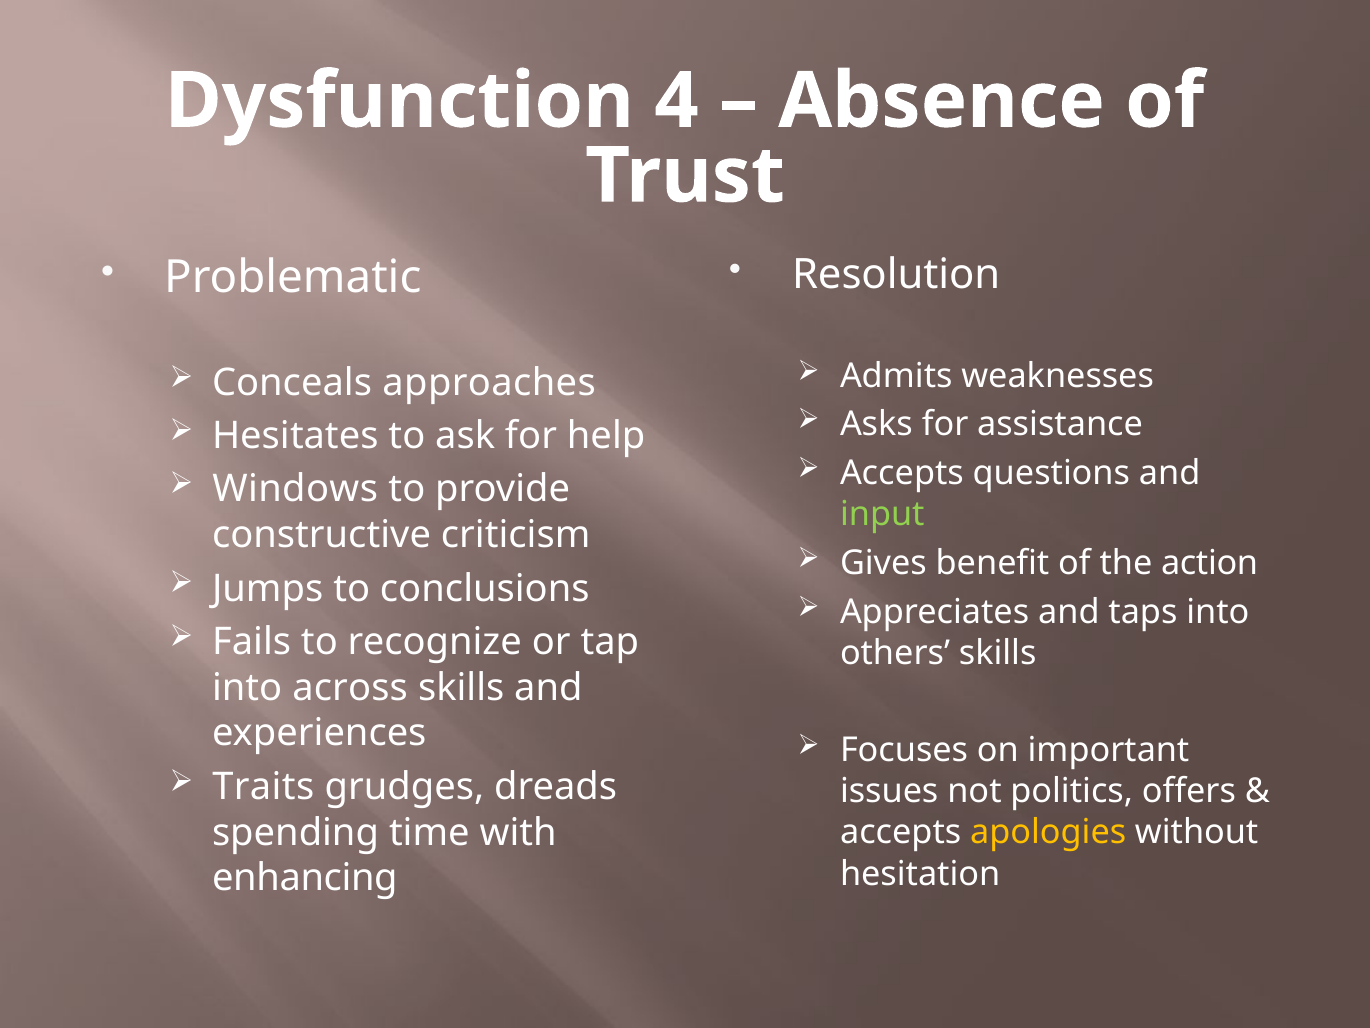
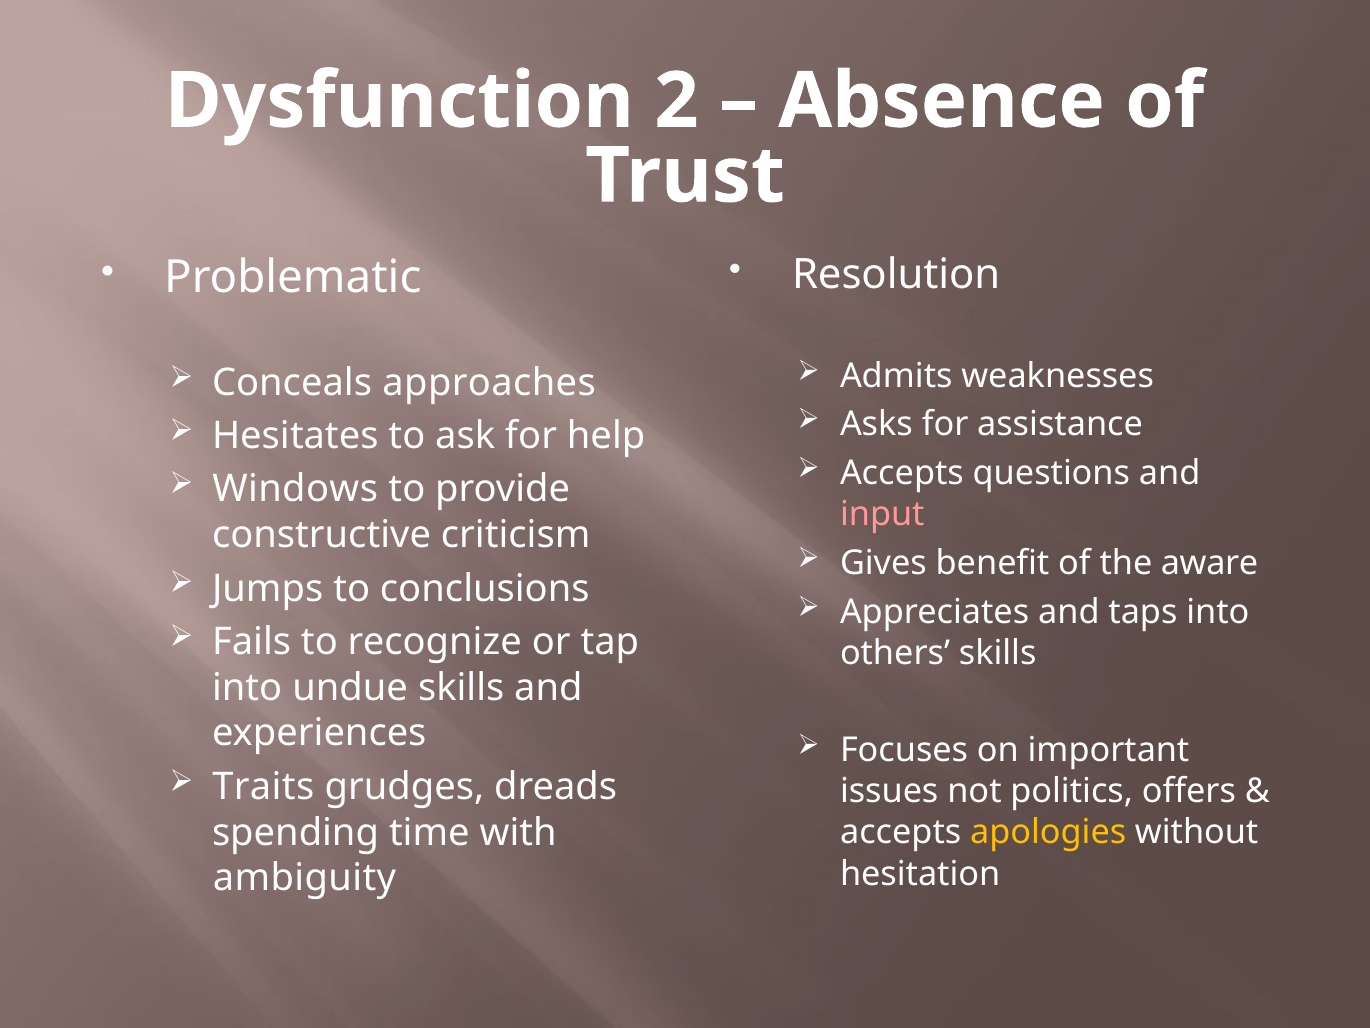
4: 4 -> 2
input colour: light green -> pink
action: action -> aware
across: across -> undue
enhancing: enhancing -> ambiguity
